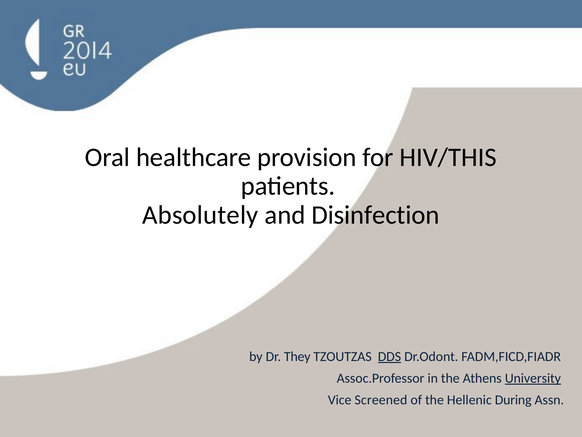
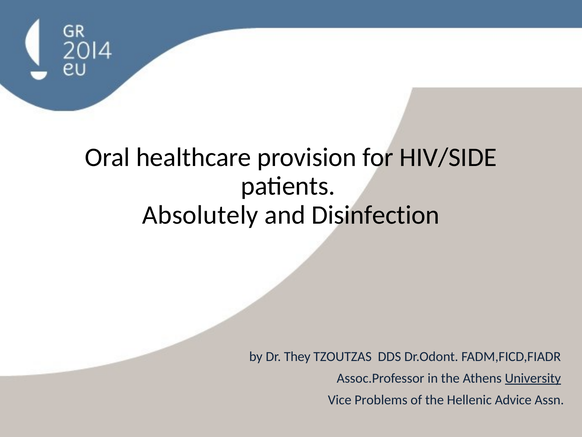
HIV/THIS: HIV/THIS -> HIV/SIDE
DDS underline: present -> none
Screened: Screened -> Problems
During: During -> Advice
